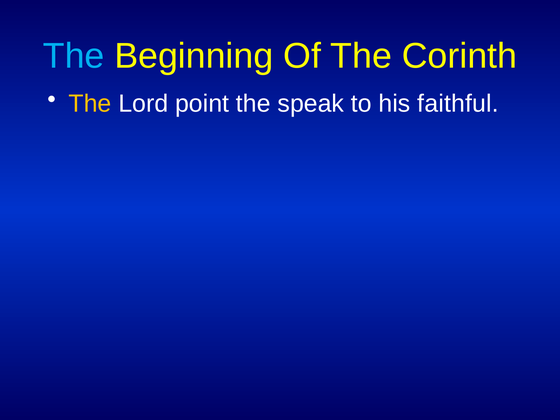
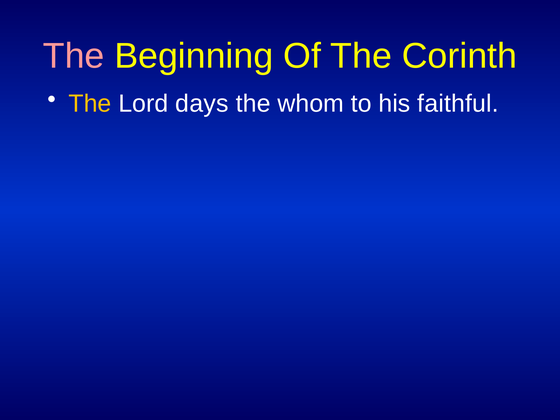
The at (74, 56) colour: light blue -> pink
point: point -> days
speak: speak -> whom
